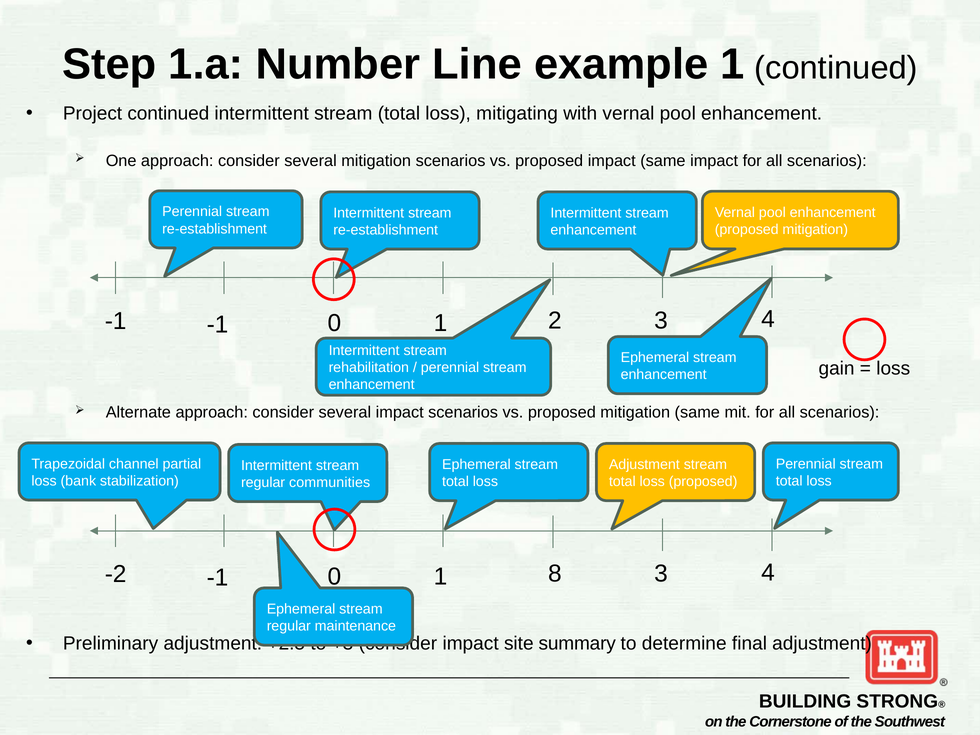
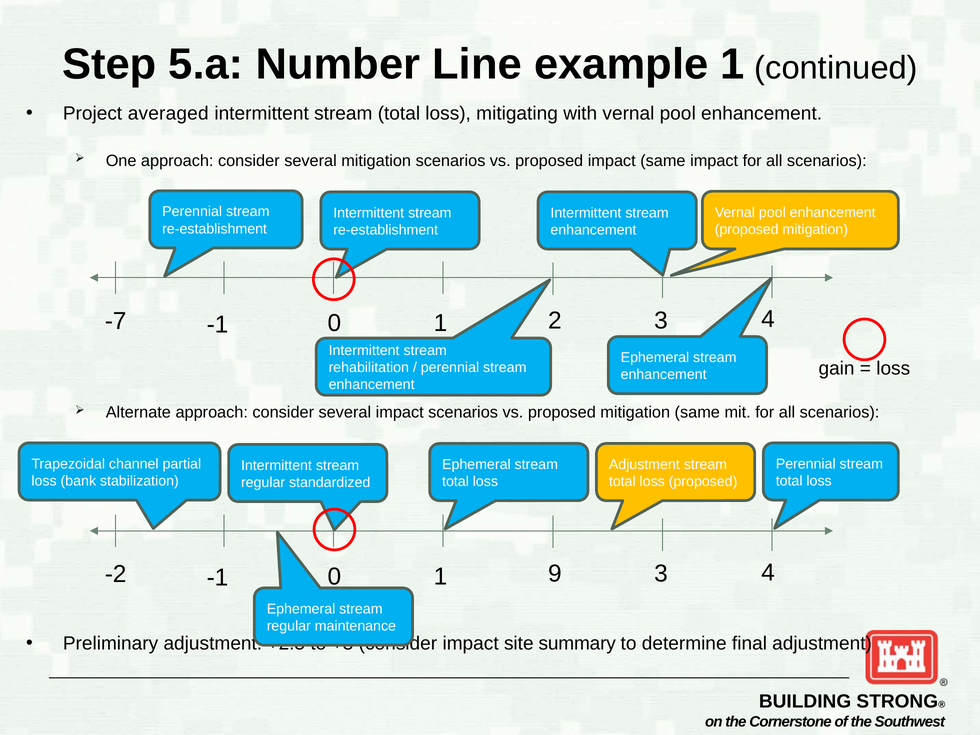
1.a: 1.a -> 5.a
Project continued: continued -> averaged
-1 at (116, 321): -1 -> -7
communities: communities -> standardized
8: 8 -> 9
